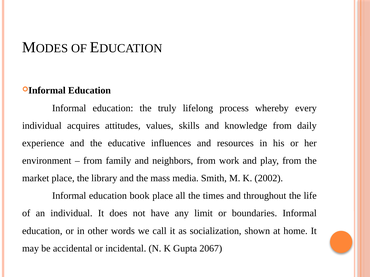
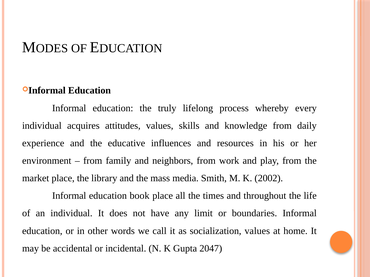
socialization shown: shown -> values
2067: 2067 -> 2047
